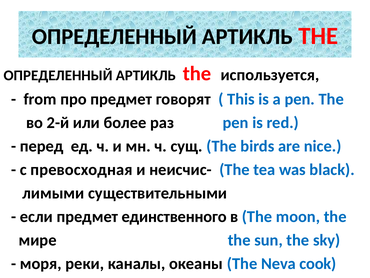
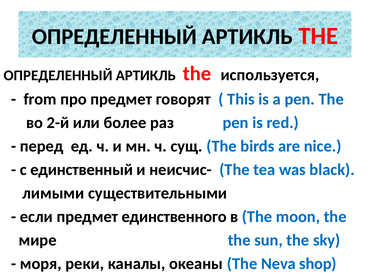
превосходная: превосходная -> единственный
cook: cook -> shop
